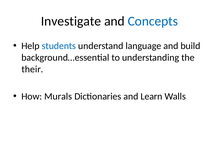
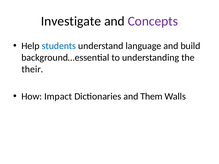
Concepts colour: blue -> purple
Murals: Murals -> Impact
Learn: Learn -> Them
